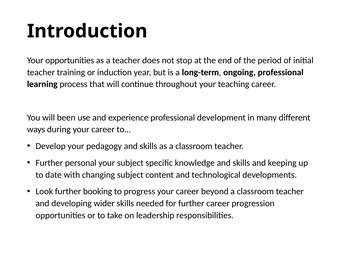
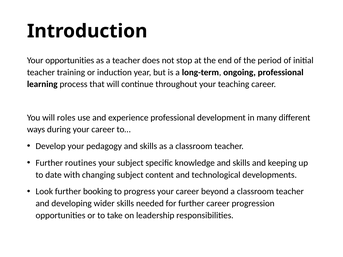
been: been -> roles
personal: personal -> routines
